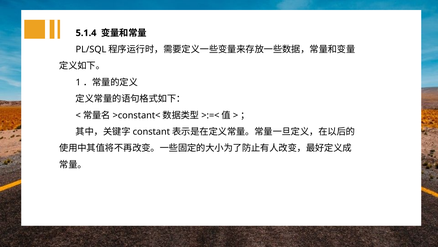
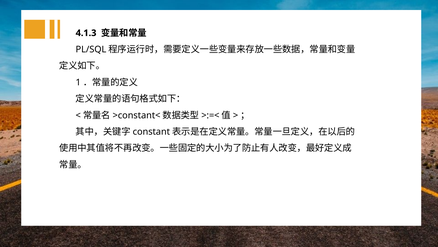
5.1.4: 5.1.4 -> 4.1.3
